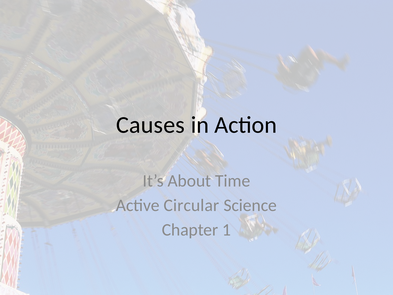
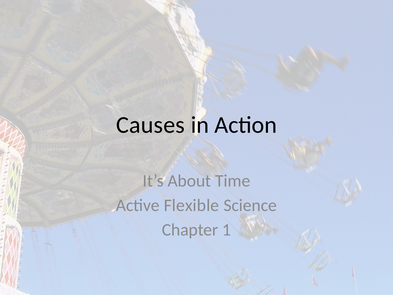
Circular: Circular -> Flexible
